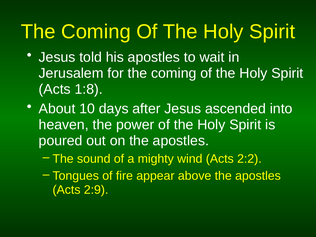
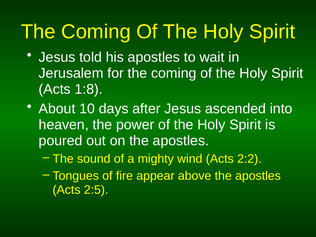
2:9: 2:9 -> 2:5
